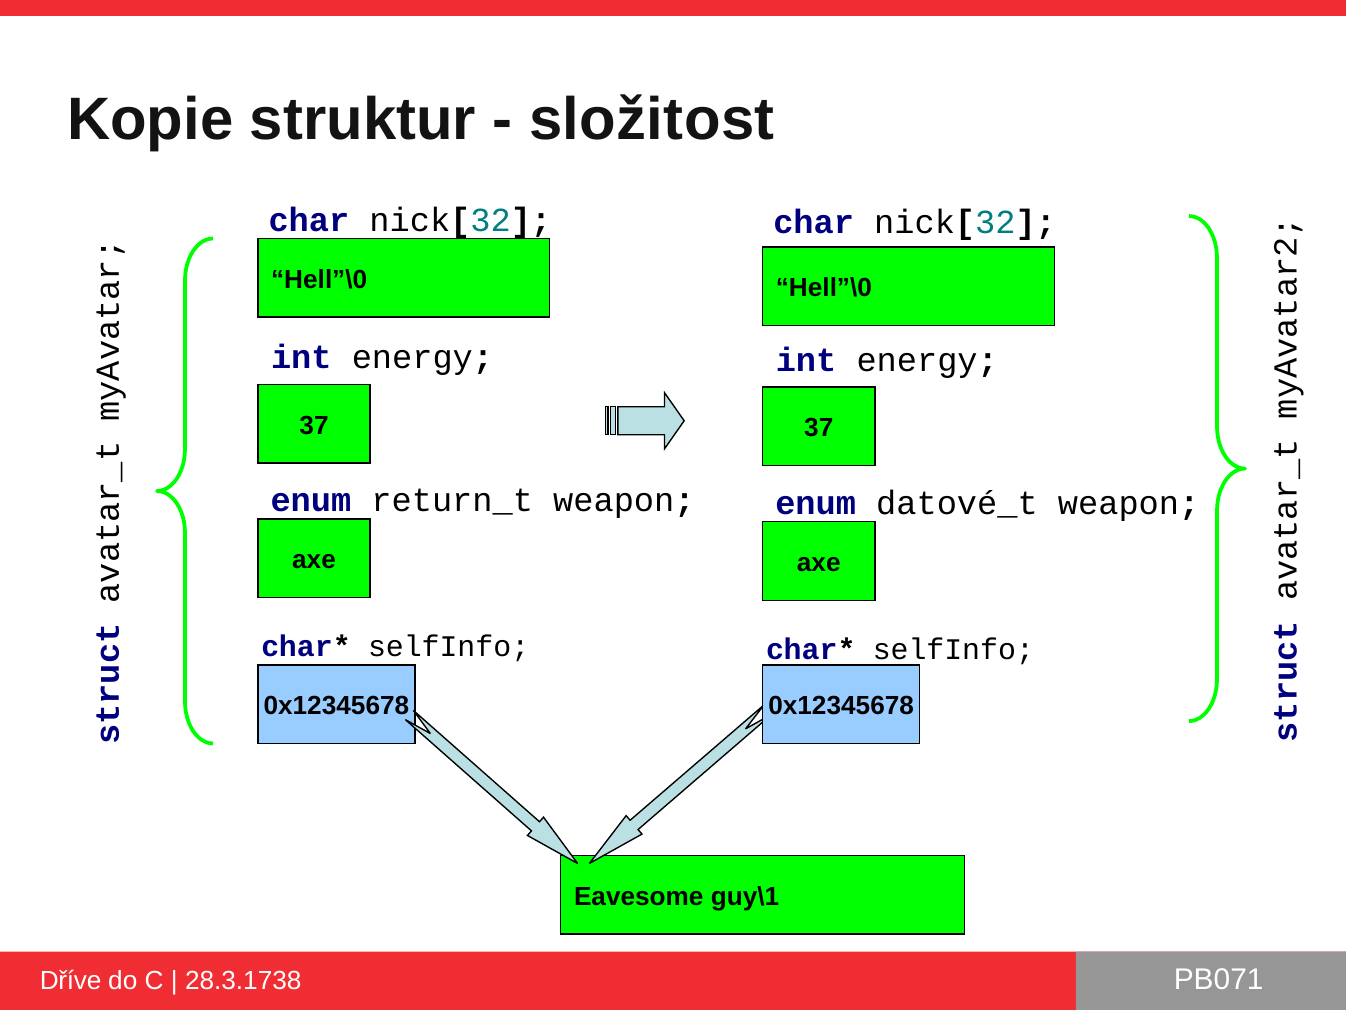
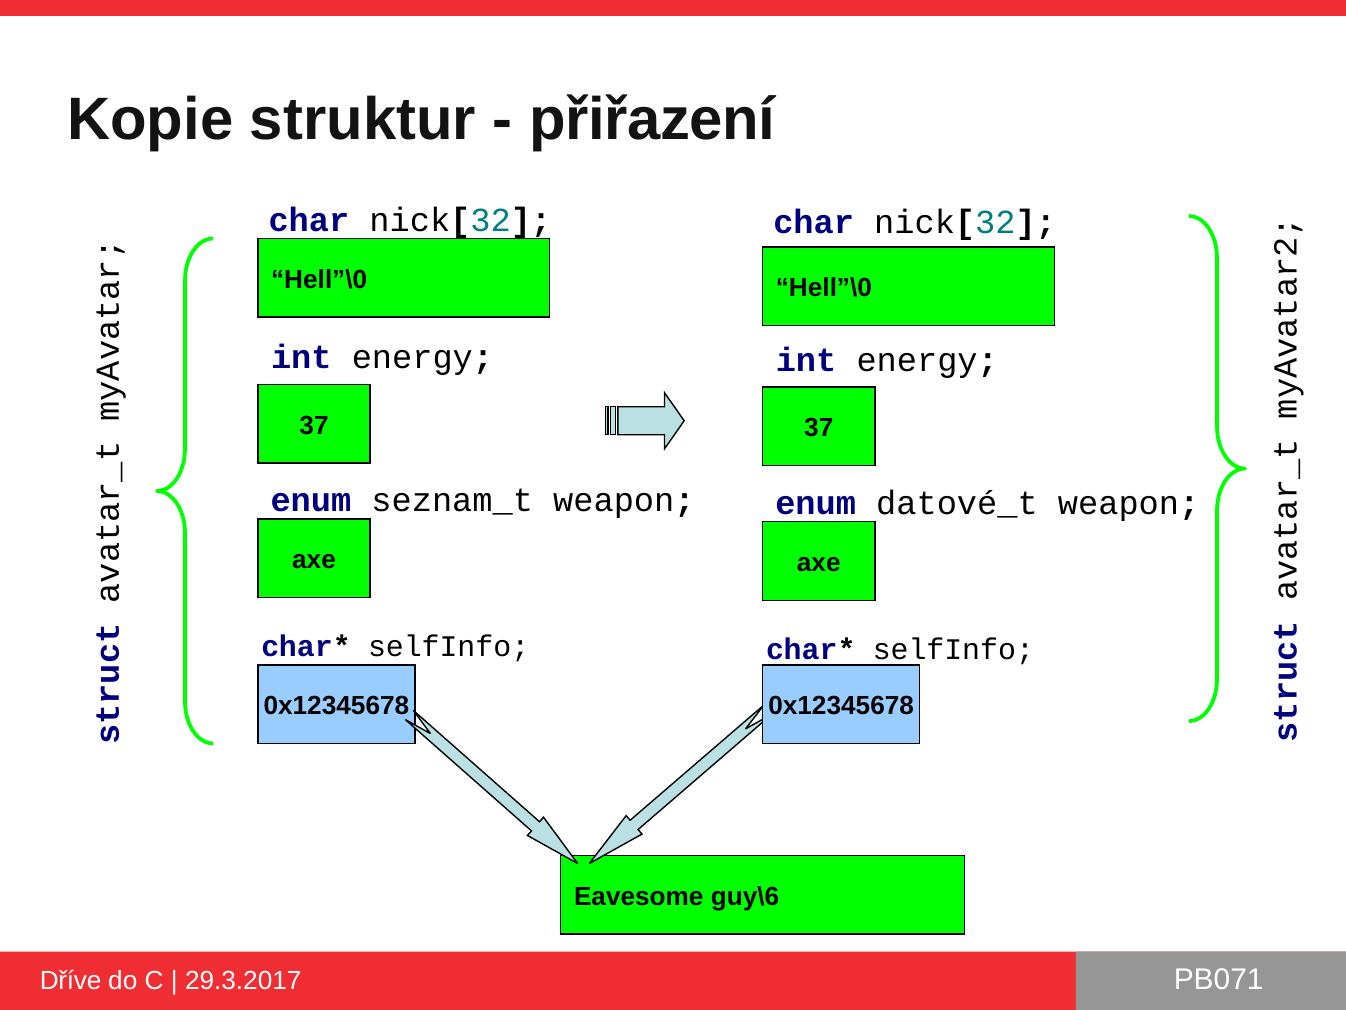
složitost: složitost -> přiřazení
return_t: return_t -> seznam_t
guy\1: guy\1 -> guy\6
28.3.1738: 28.3.1738 -> 29.3.2017
